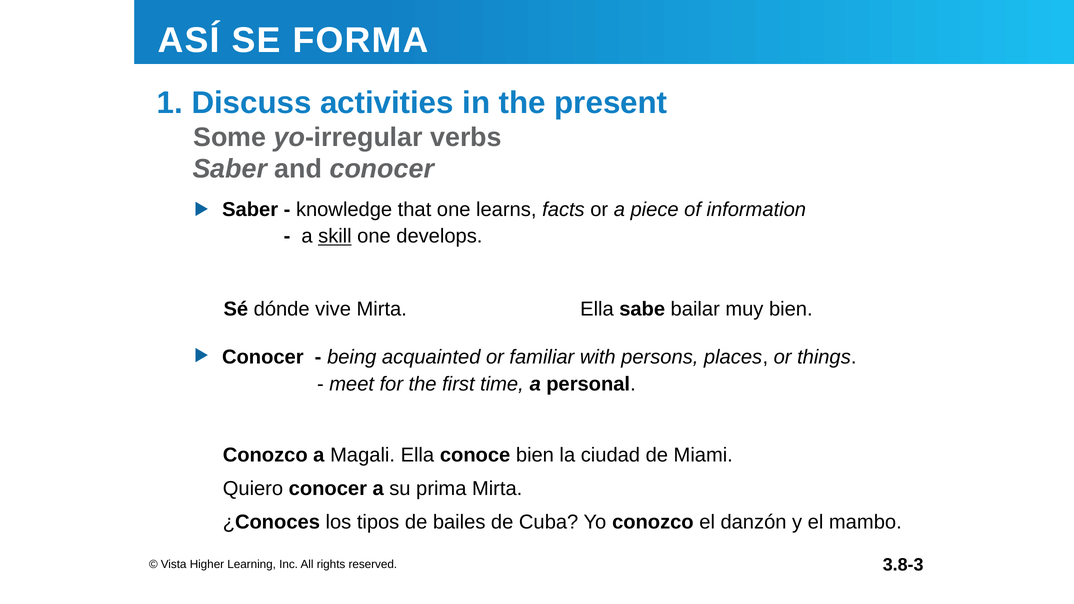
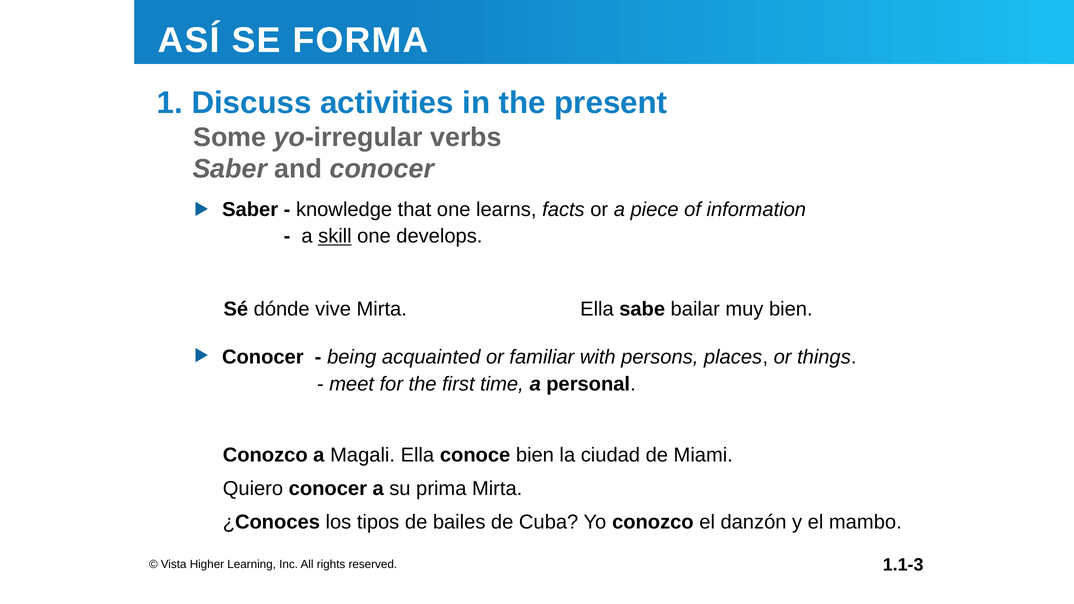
3.8-3: 3.8-3 -> 1.1-3
